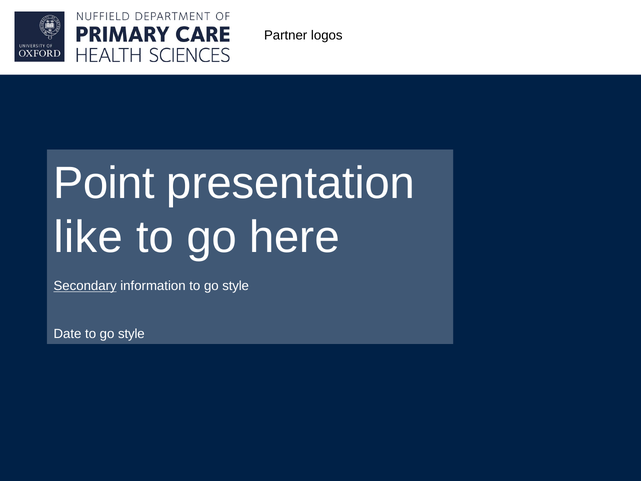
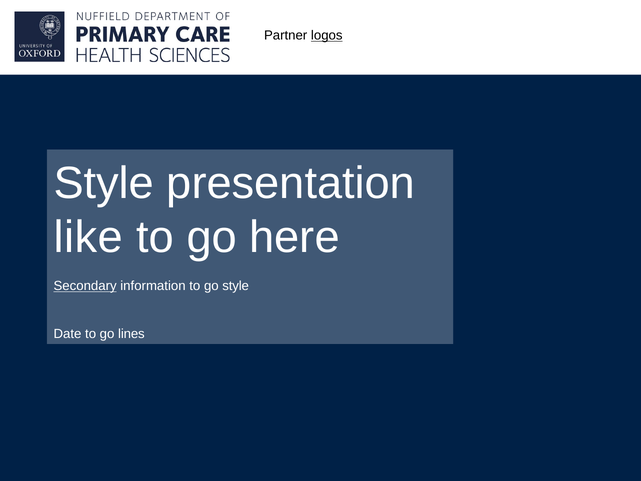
logos underline: none -> present
Point at (104, 183): Point -> Style
Date to go style: style -> lines
